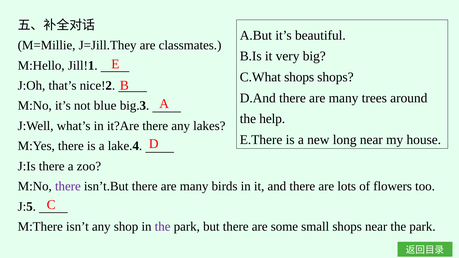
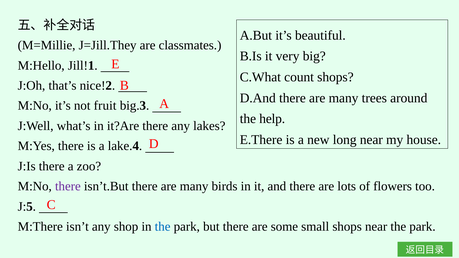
C.What shops: shops -> count
blue: blue -> fruit
the at (163, 227) colour: purple -> blue
